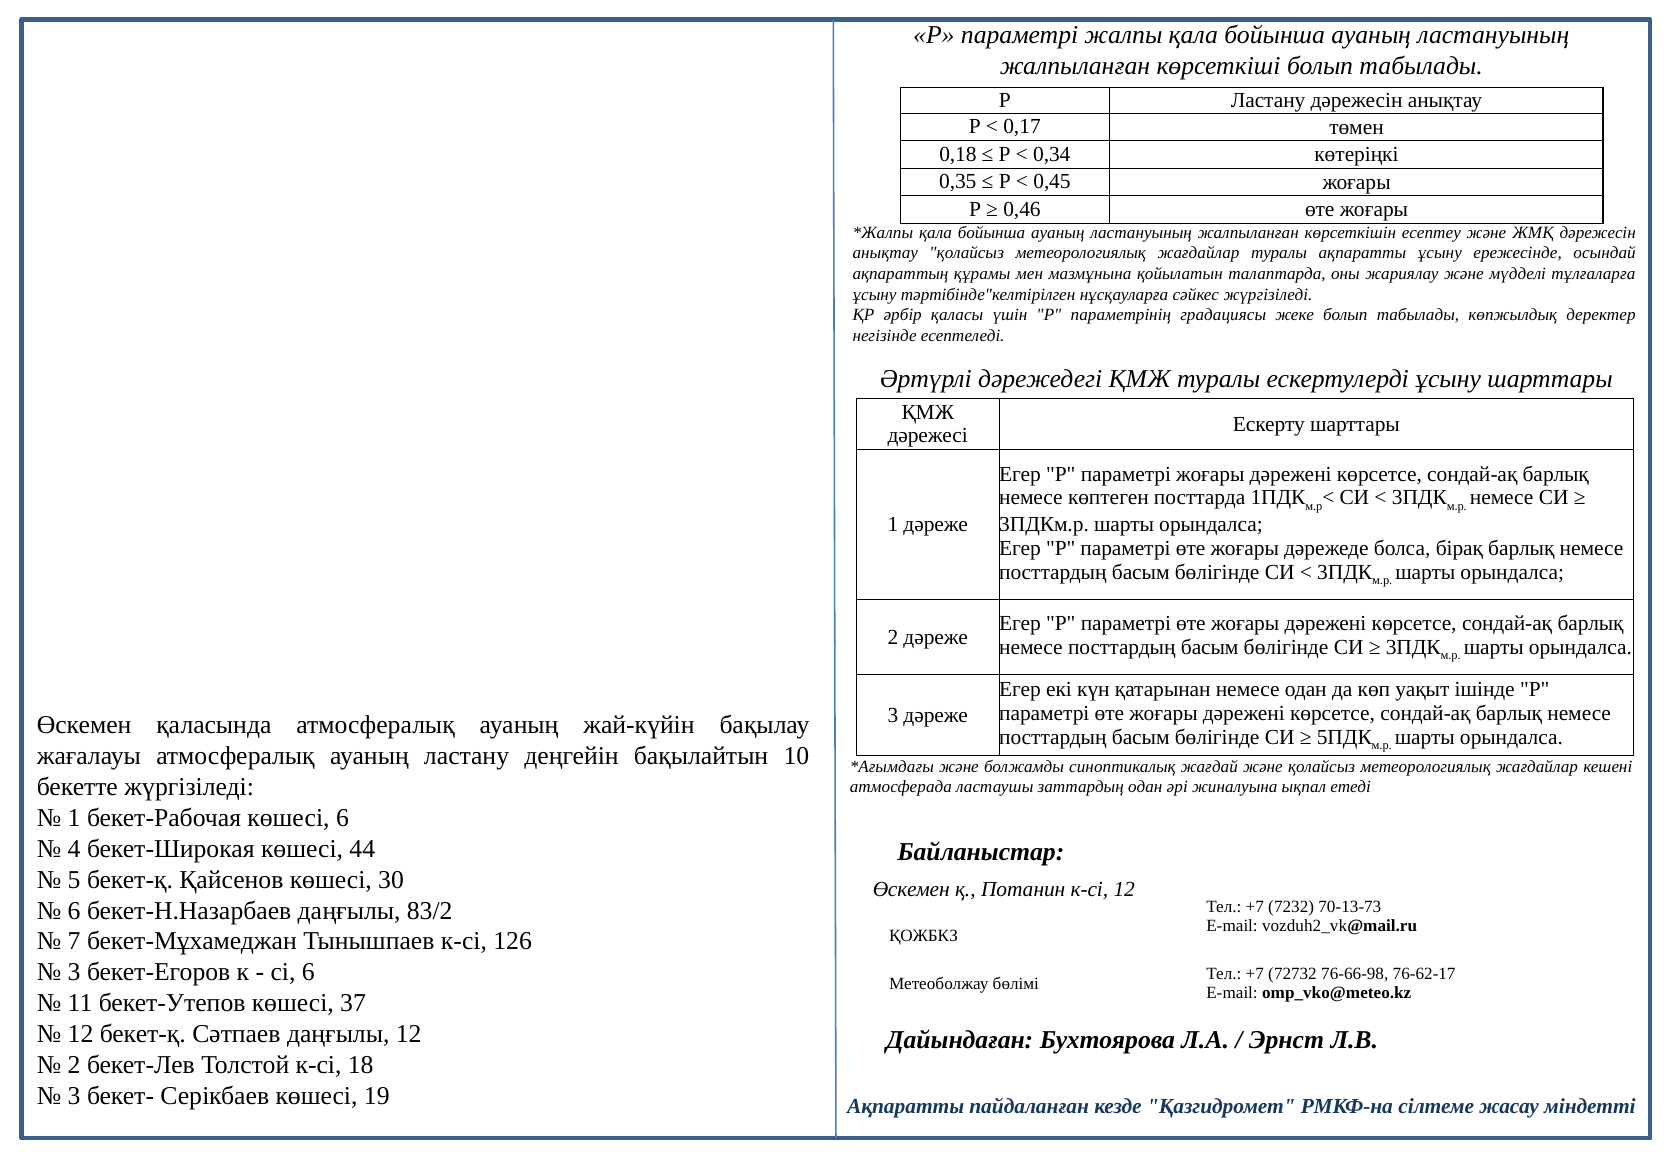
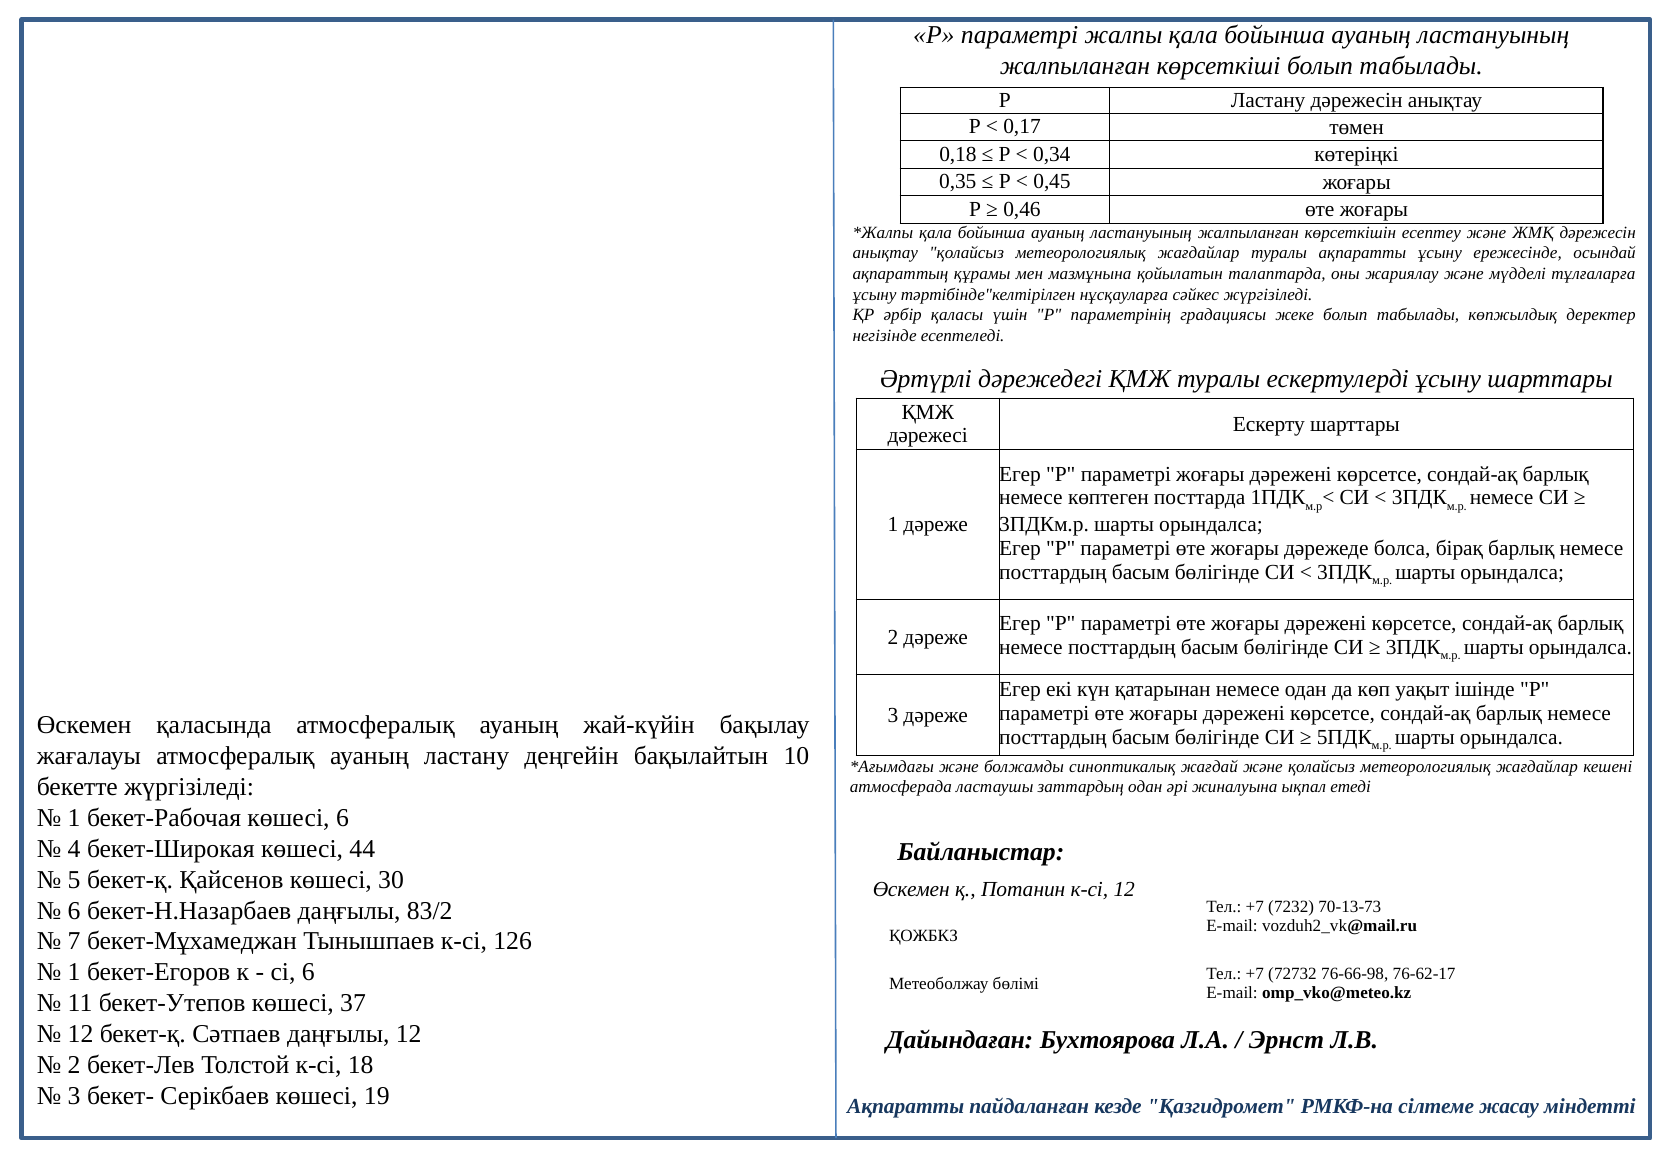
3 at (74, 972): 3 -> 1
